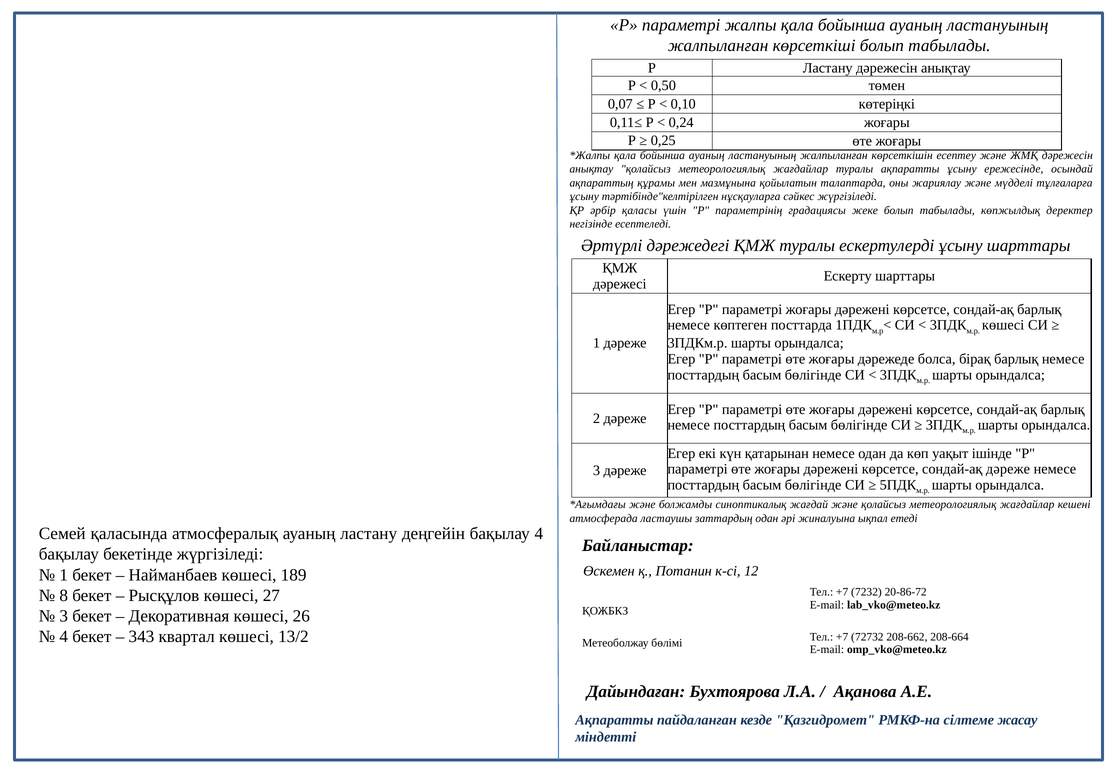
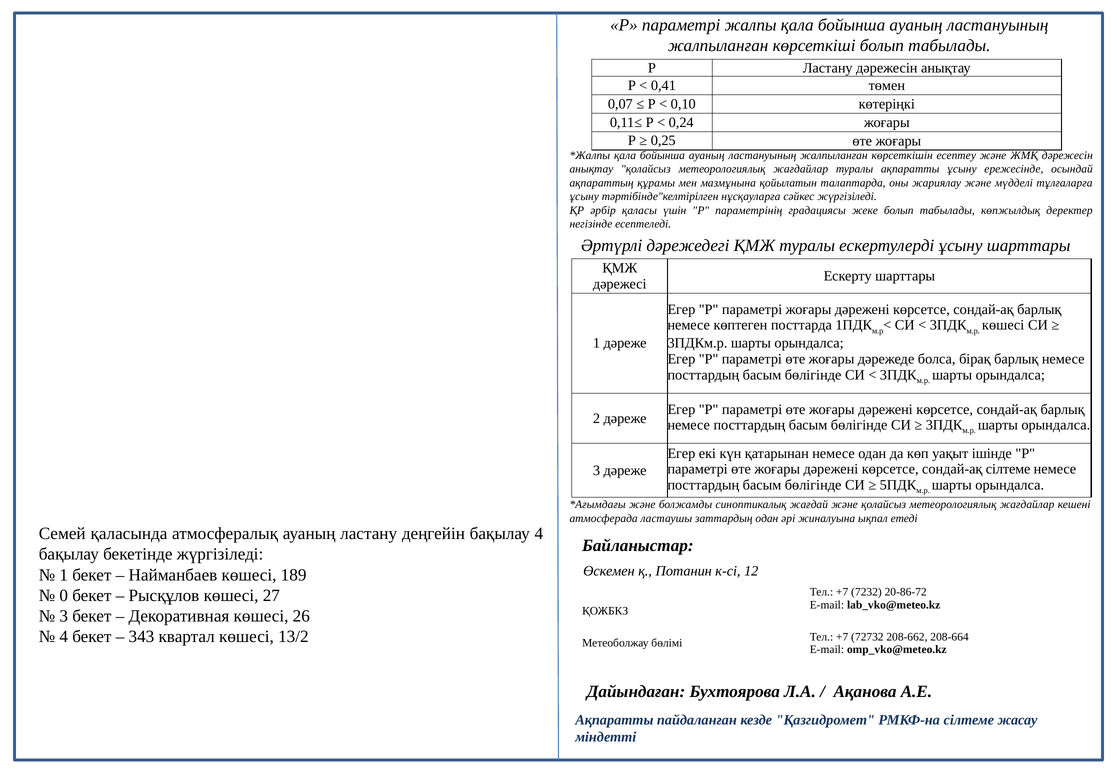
0,50: 0,50 -> 0,41
сондай-ақ дәреже: дәреже -> сілтеме
8: 8 -> 0
